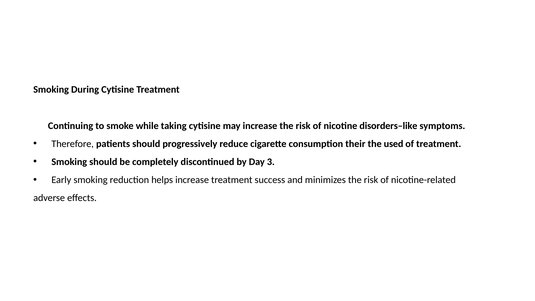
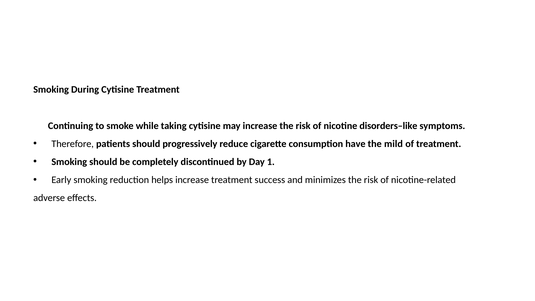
their: their -> have
used: used -> mild
3: 3 -> 1
